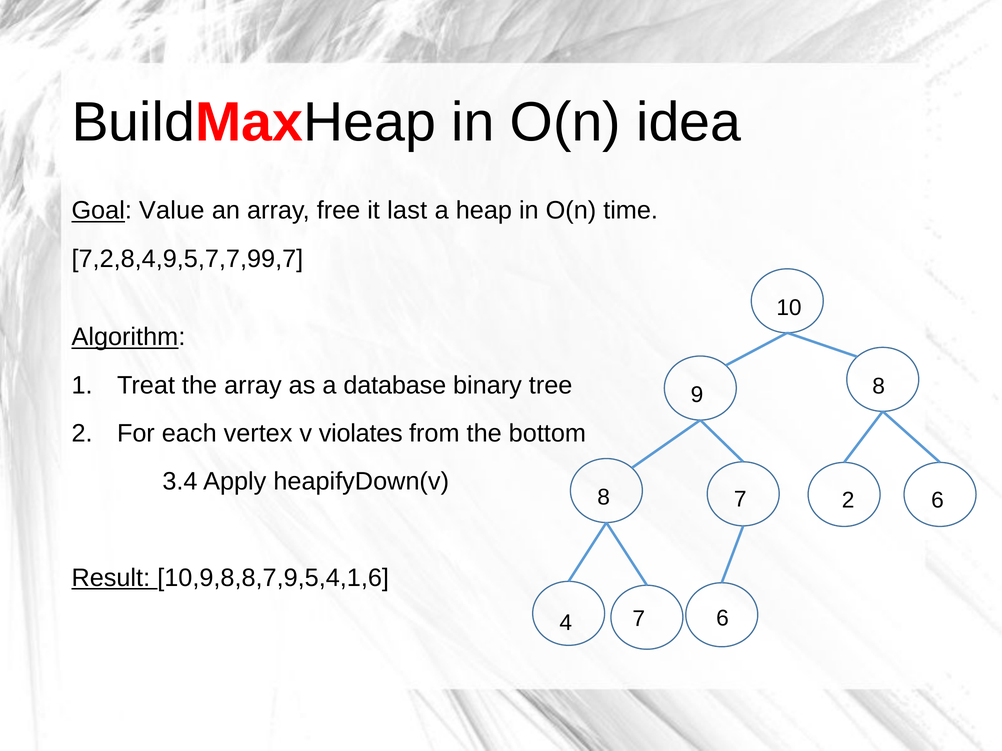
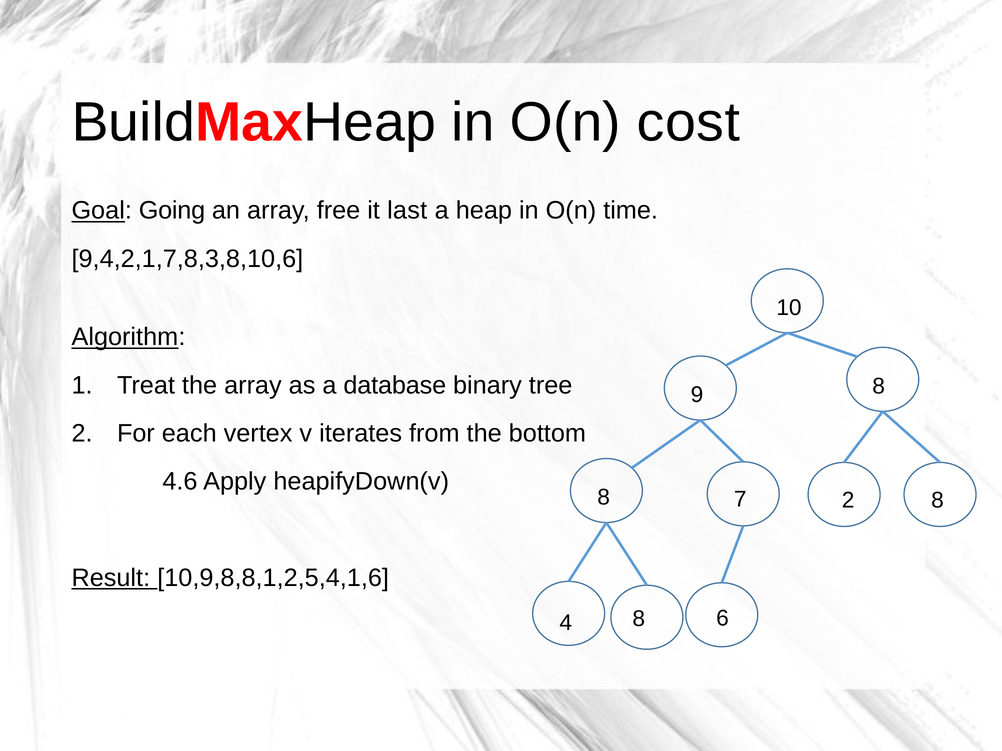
idea: idea -> cost
Value: Value -> Going
7,2,8,4,9,5,7,7,99,7: 7,2,8,4,9,5,7,7,99,7 -> 9,4,2,1,7,8,3,8,10,6
violates: violates -> iterates
3.4: 3.4 -> 4.6
2 6: 6 -> 8
10,9,8,8,7,9,5,4,1,6: 10,9,8,8,7,9,5,4,1,6 -> 10,9,8,8,1,2,5,4,1,6
4 7: 7 -> 8
